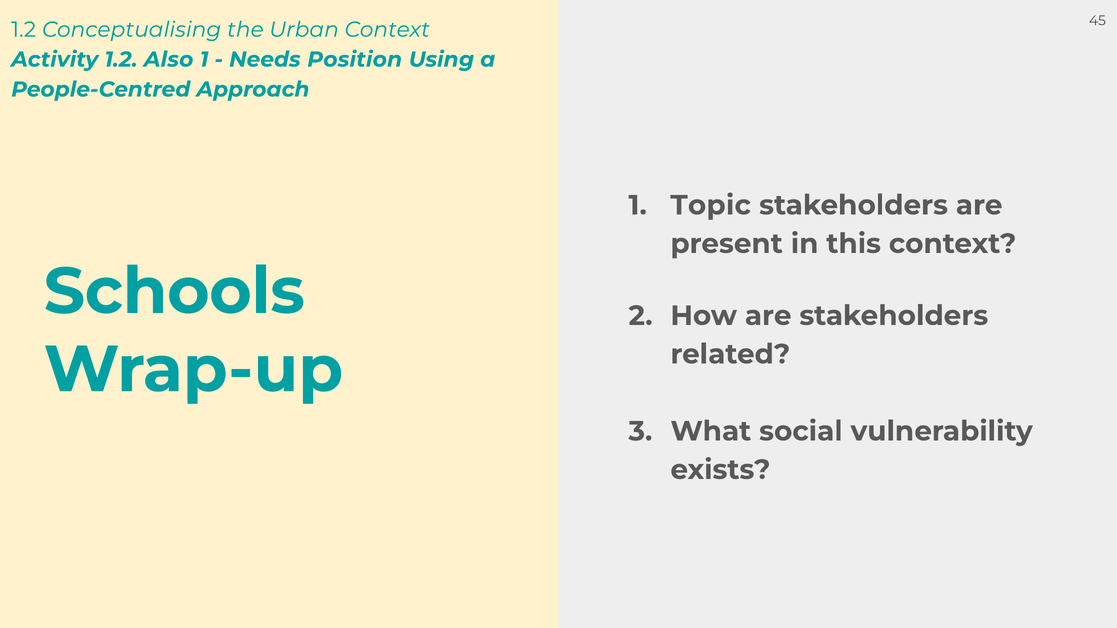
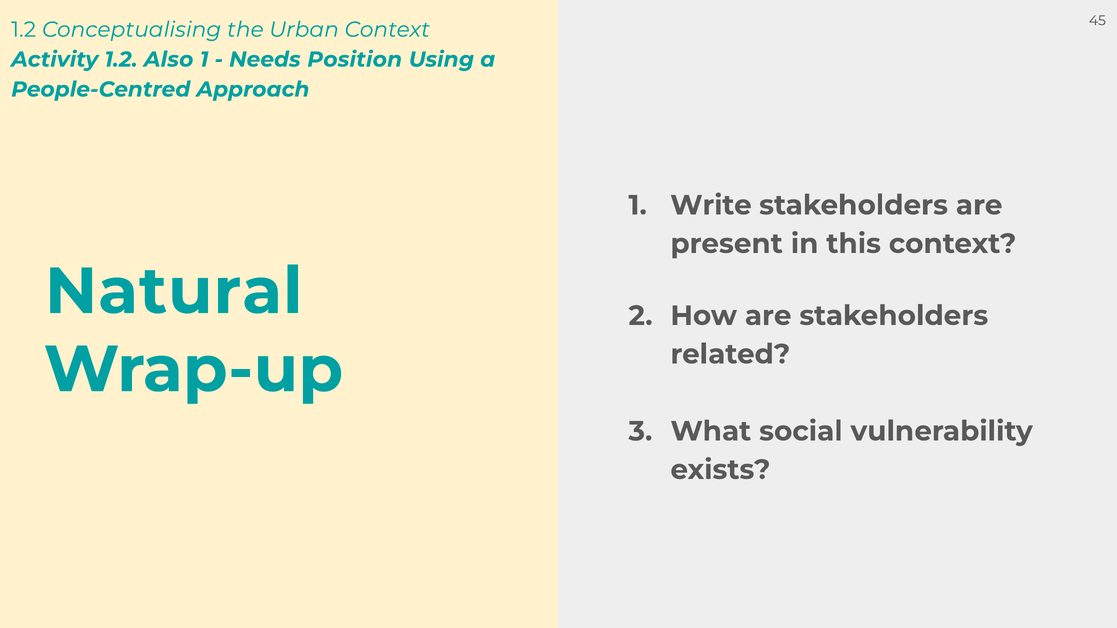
Topic: Topic -> Write
Schools: Schools -> Natural
